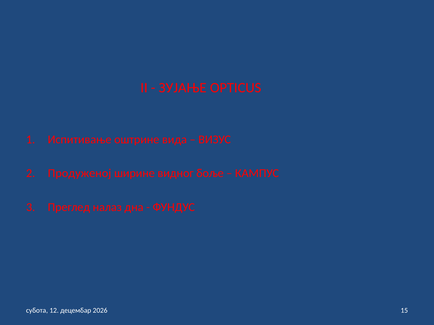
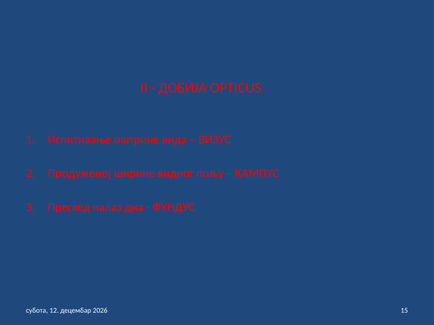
ЗУЈАЊЕ: ЗУЈАЊЕ -> ДОБИЈА
боље: боље -> пољу
